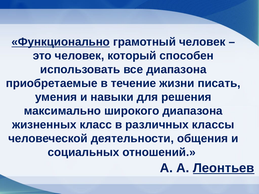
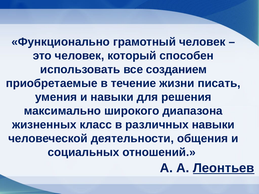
Функционально underline: present -> none
все диапазона: диапазона -> созданием
различных классы: классы -> навыки
